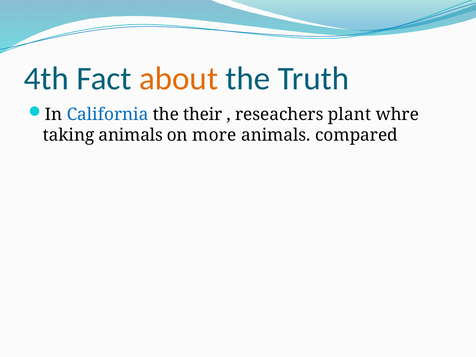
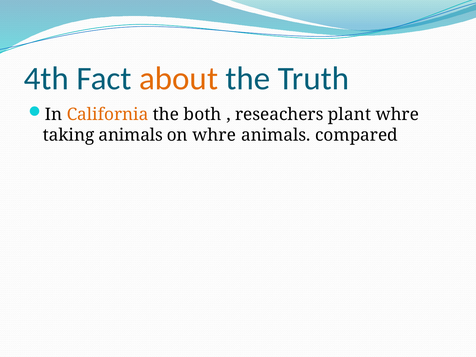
California colour: blue -> orange
their: their -> both
on more: more -> whre
